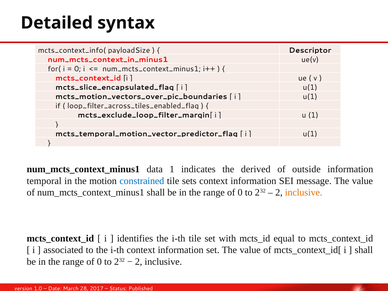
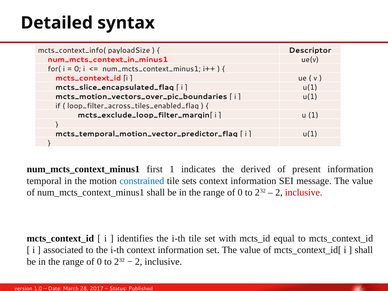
data: data -> first
outside: outside -> present
inclusive at (304, 192) colour: orange -> red
